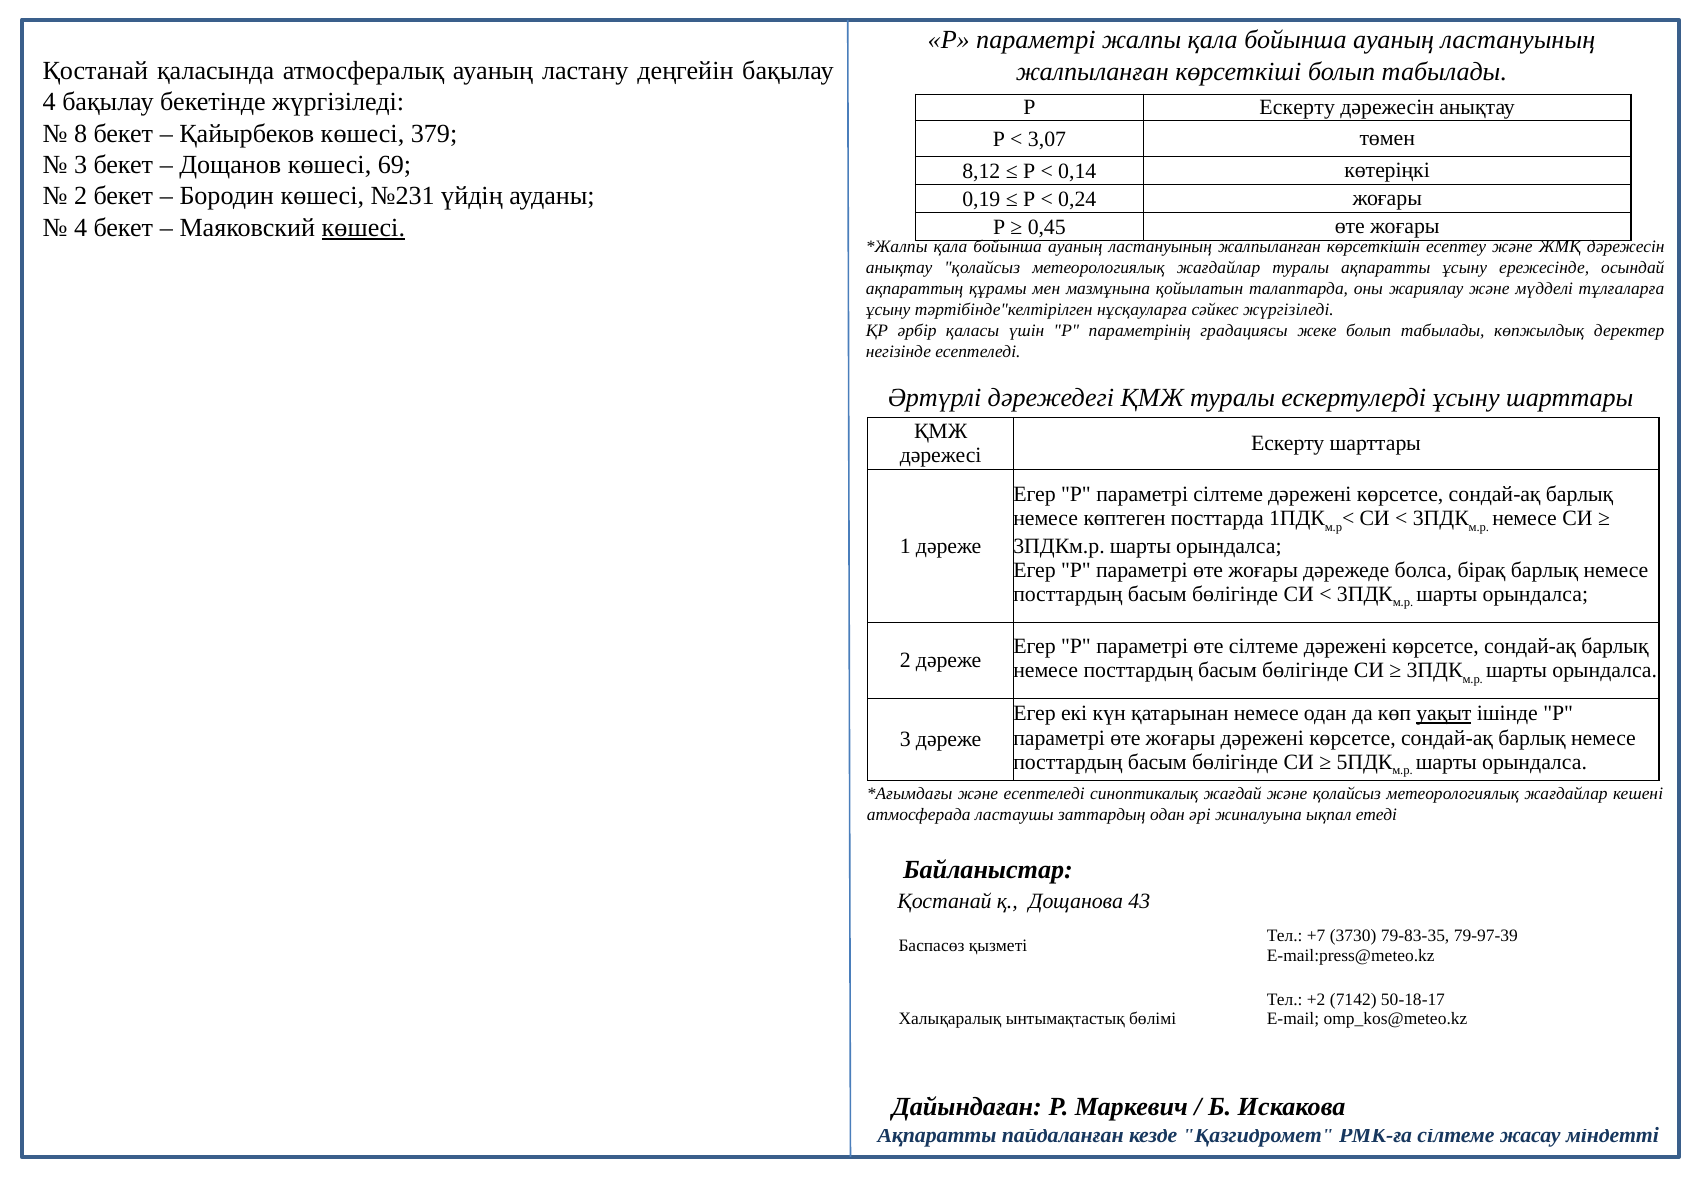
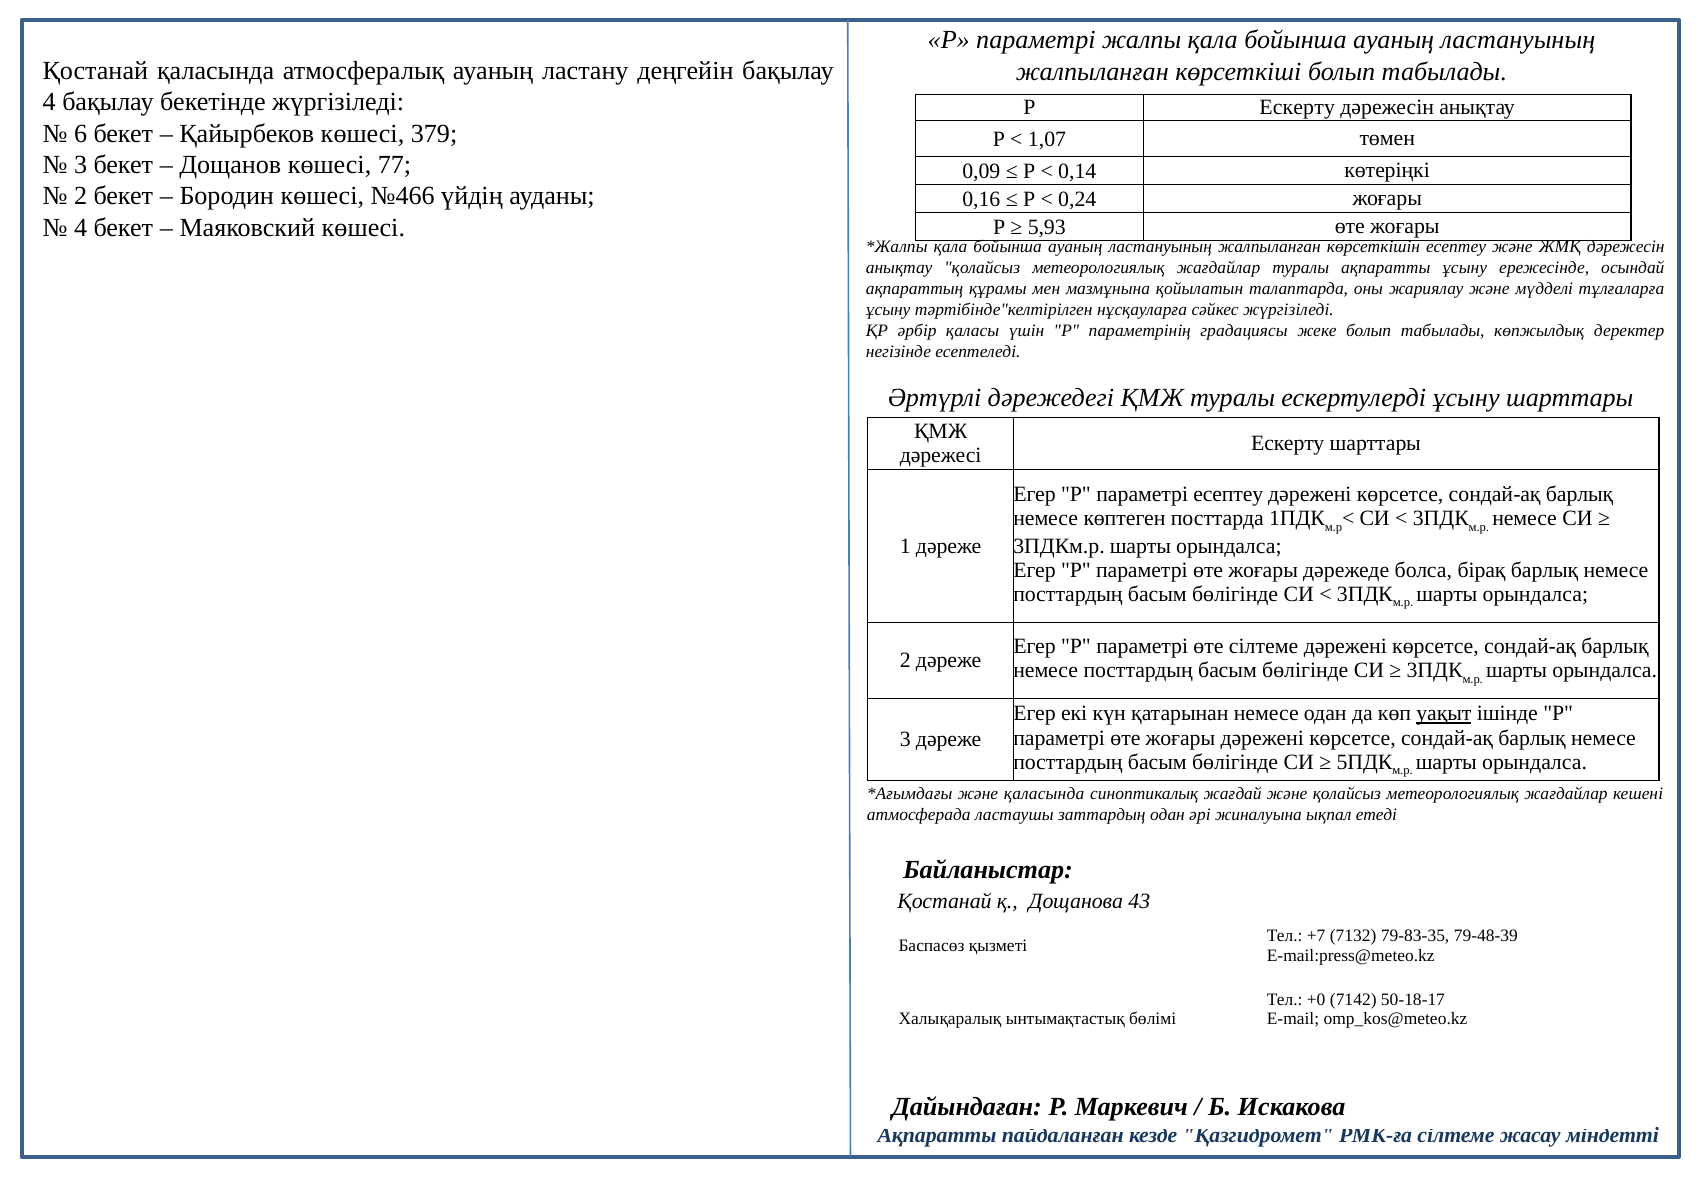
8: 8 -> 6
3,07: 3,07 -> 1,07
69: 69 -> 77
8,12: 8,12 -> 0,09
№231: №231 -> №466
0,19: 0,19 -> 0,16
көшесі at (363, 228) underline: present -> none
0,45: 0,45 -> 5,93
параметрі сілтеме: сілтеме -> есептеу
және есептеледі: есептеледі -> қаласында
3730: 3730 -> 7132
79-97-39: 79-97-39 -> 79-48-39
+2: +2 -> +0
